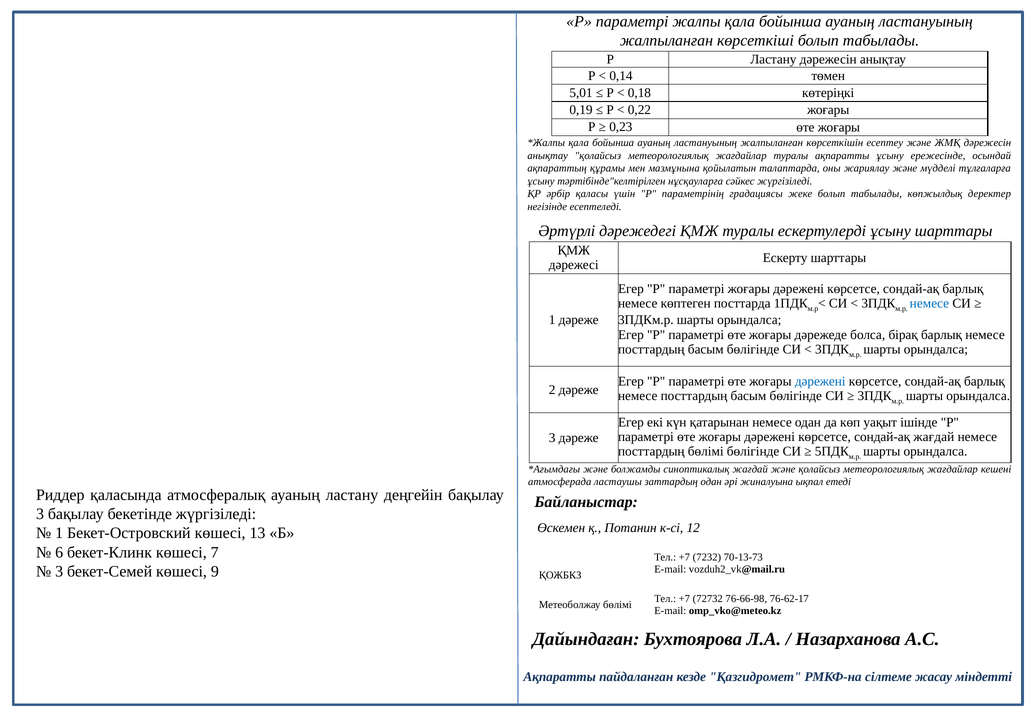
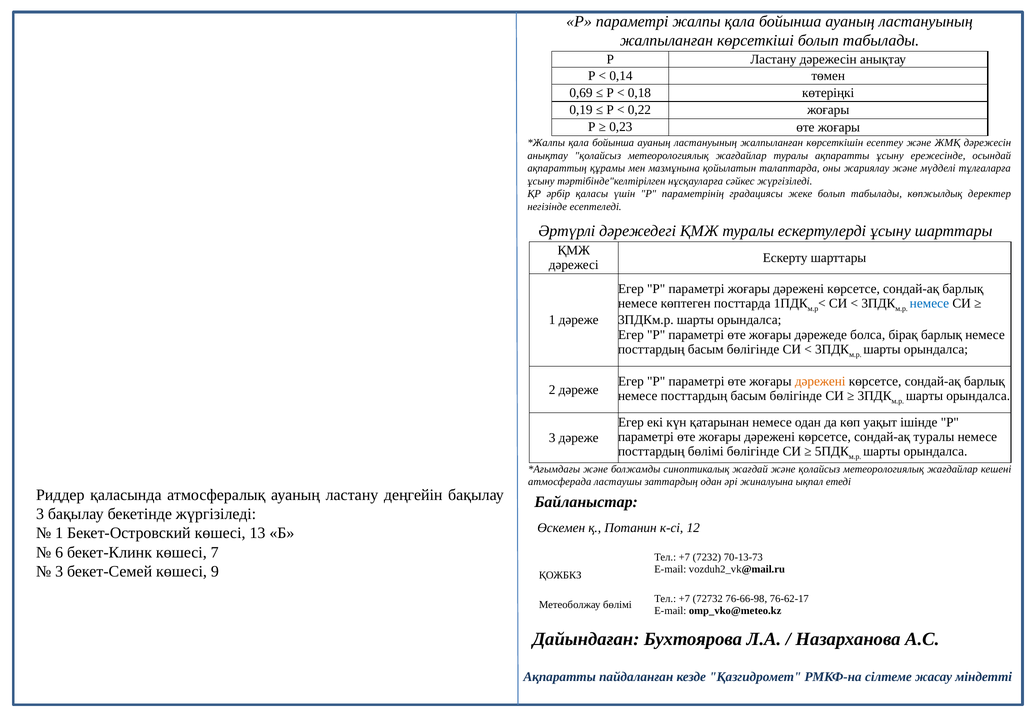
5,01: 5,01 -> 0,69
дәрежені at (820, 381) colour: blue -> orange
сондай-ақ жағдай: жағдай -> туралы
